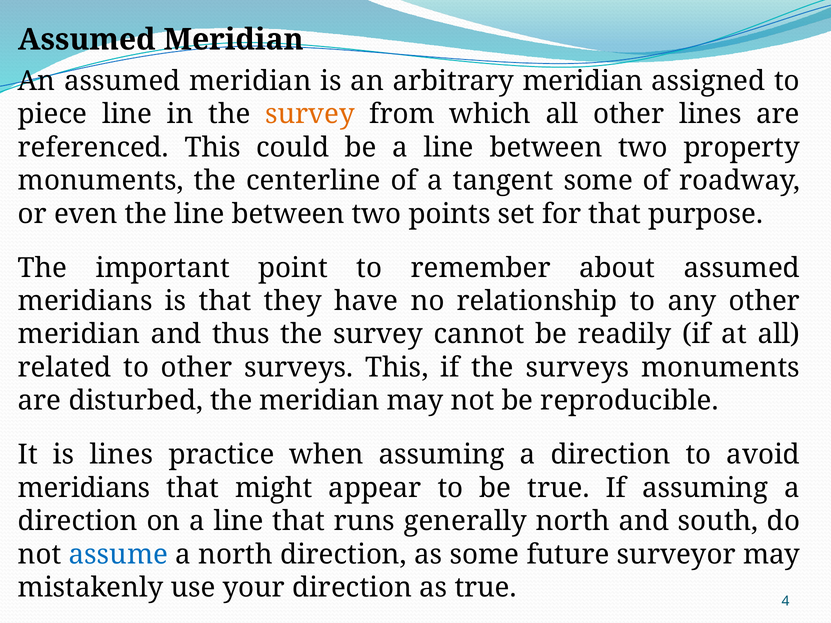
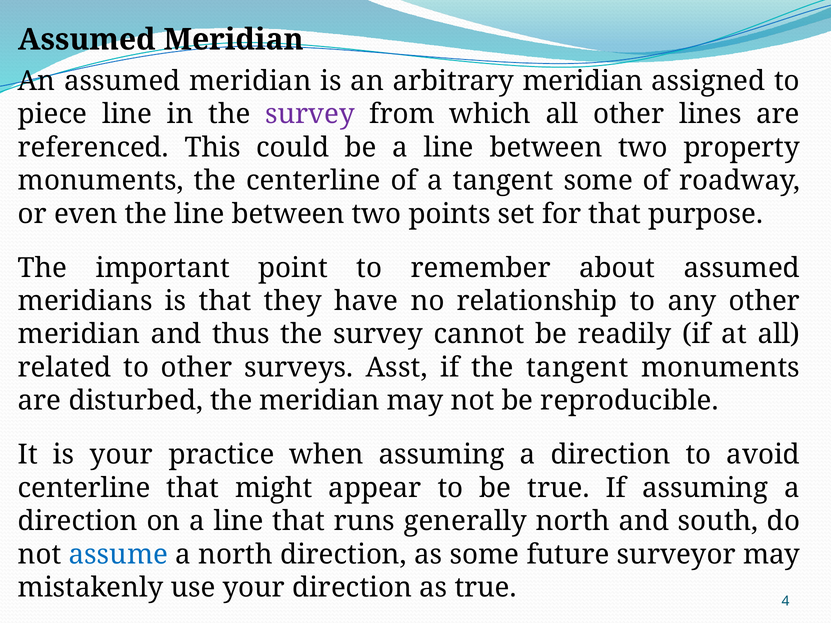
survey at (310, 114) colour: orange -> purple
surveys This: This -> Asst
the surveys: surveys -> tangent
is lines: lines -> your
meridians at (84, 488): meridians -> centerline
